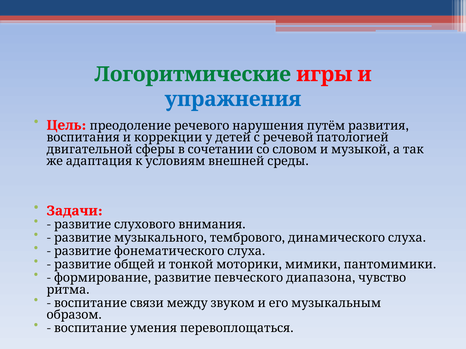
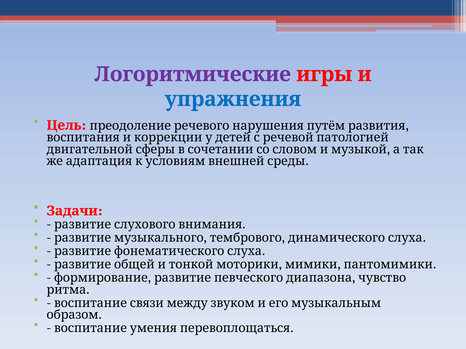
Логоритмические colour: green -> purple
